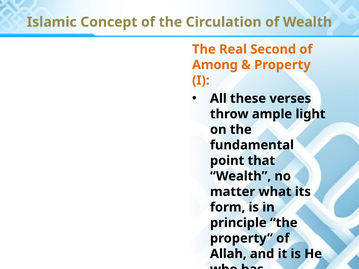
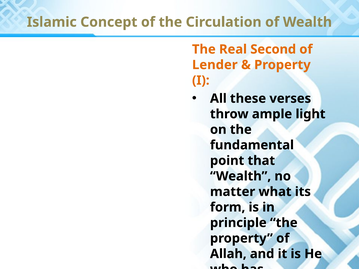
Among: Among -> Lender
